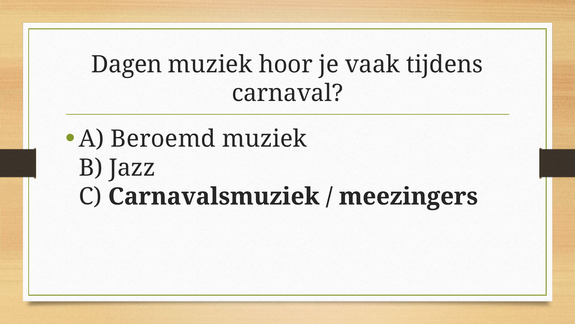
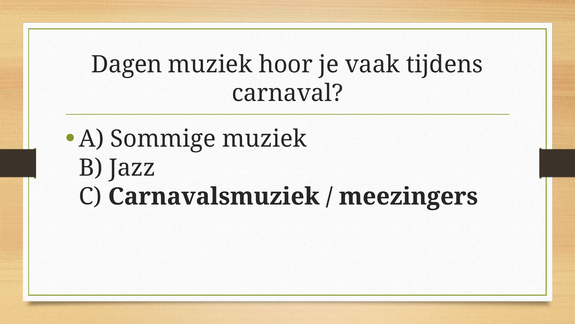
Beroemd: Beroemd -> Sommige
